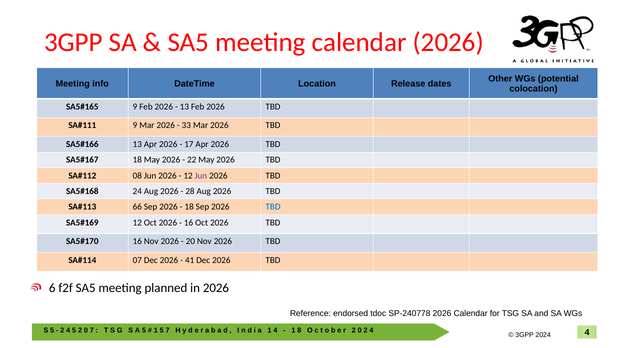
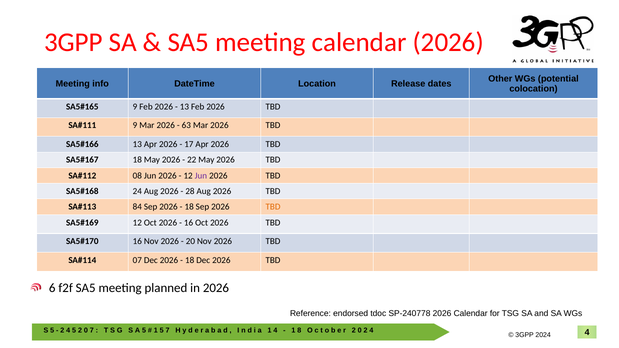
33: 33 -> 63
66: 66 -> 84
TBD at (273, 207) colour: blue -> orange
41 at (190, 260): 41 -> 18
